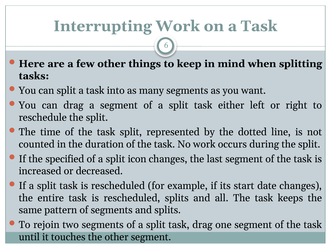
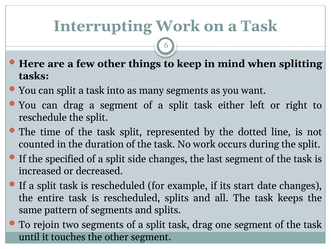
icon: icon -> side
